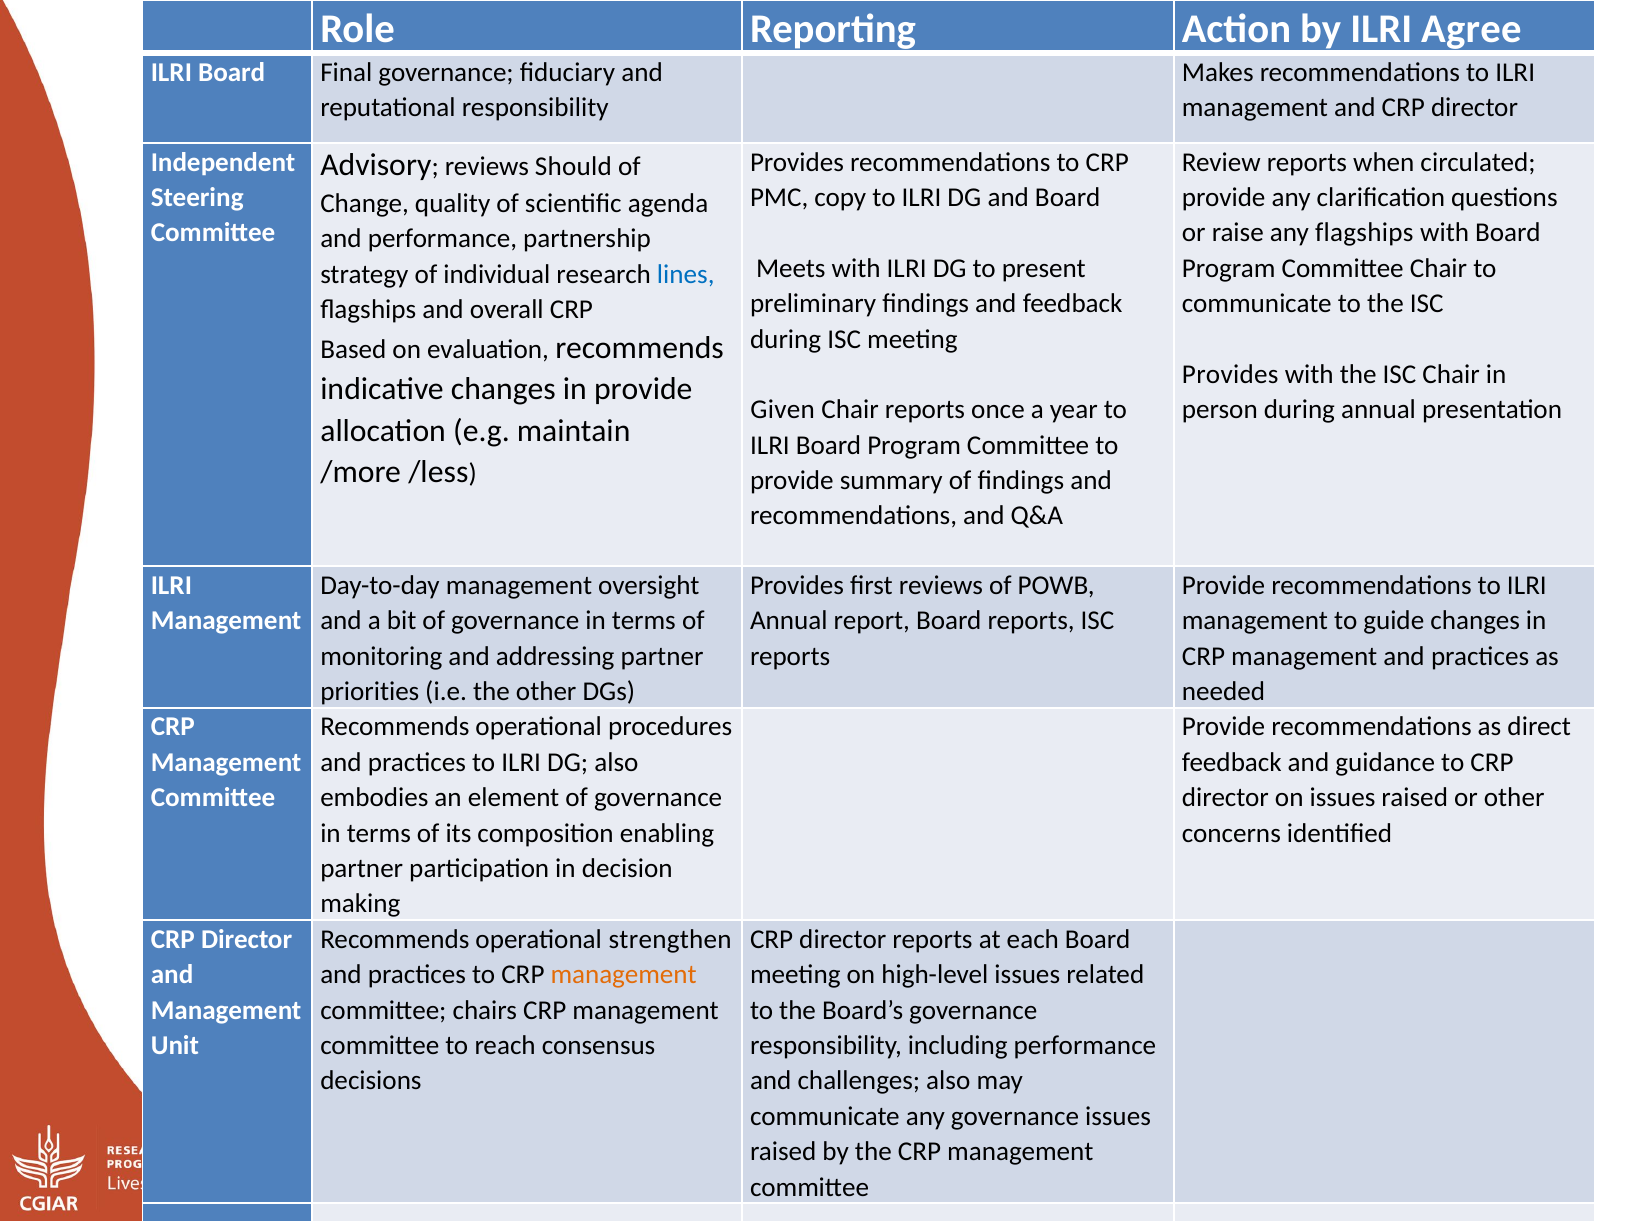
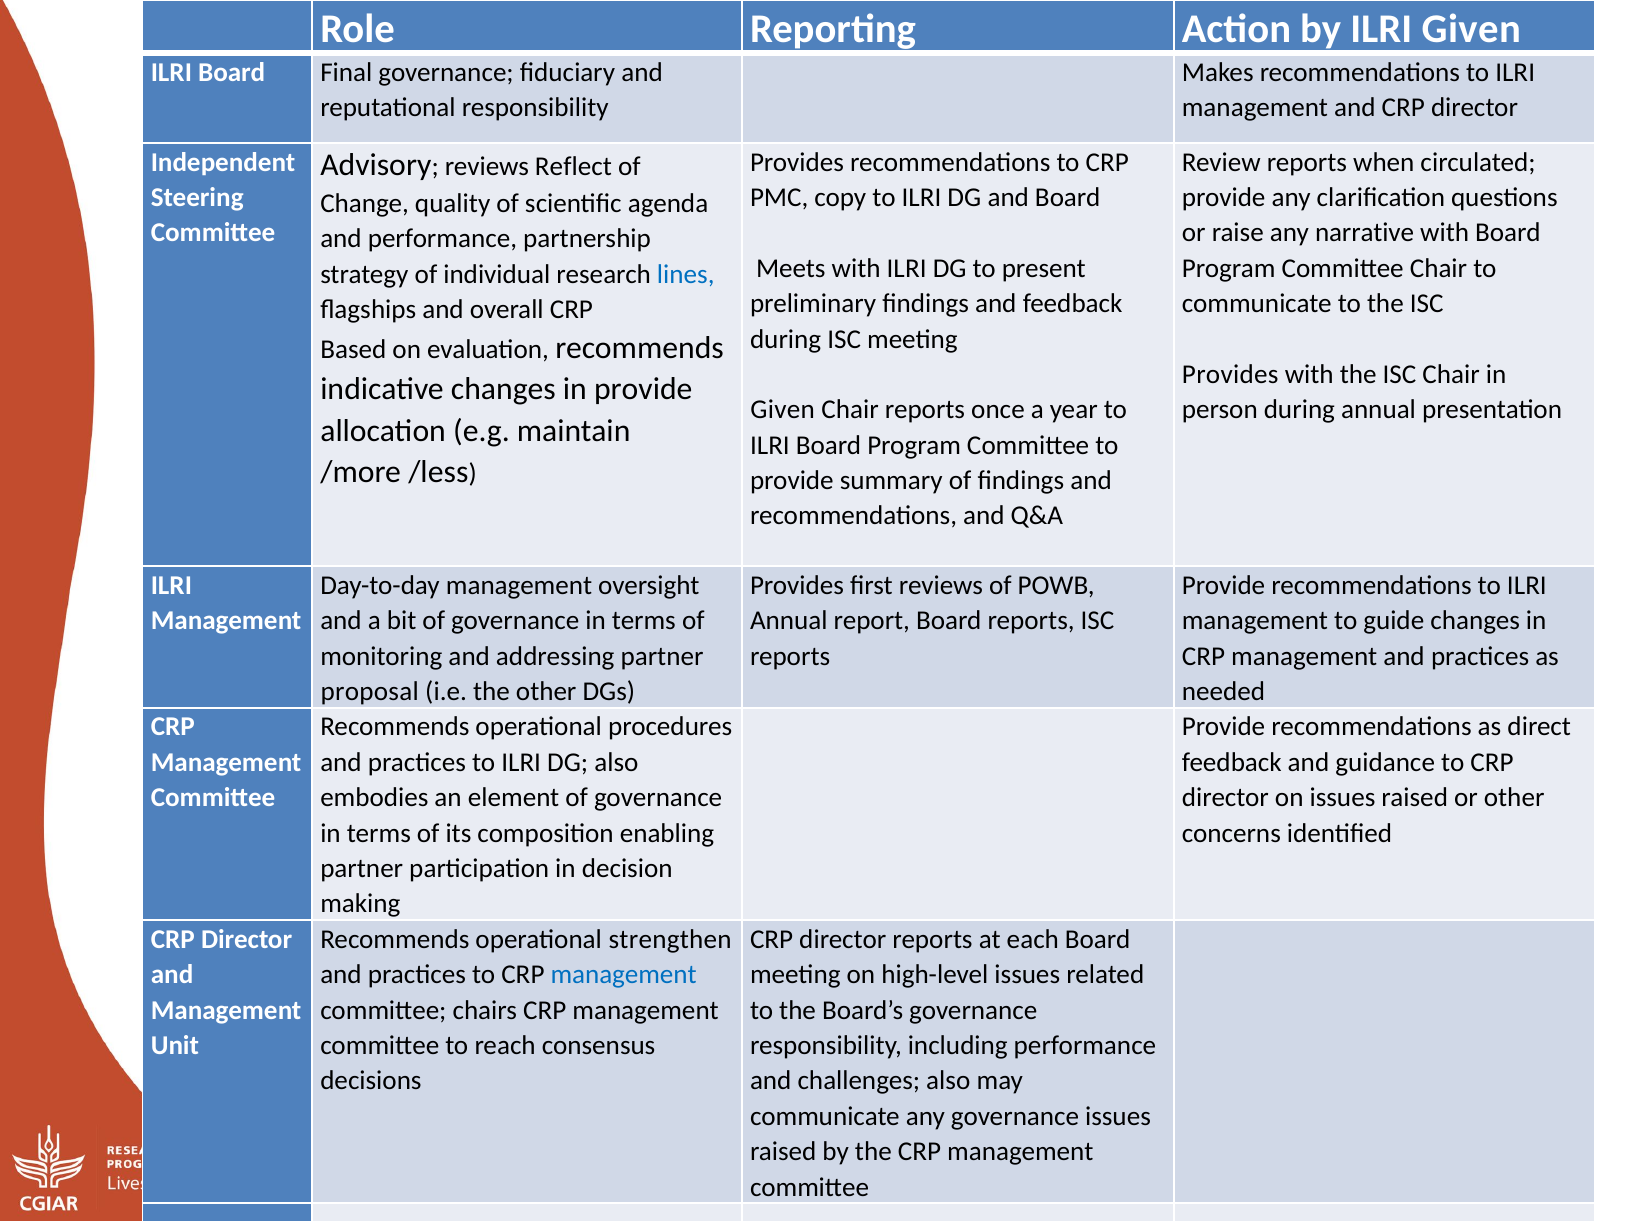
ILRI Agree: Agree -> Given
Should: Should -> Reflect
any flagships: flagships -> narrative
priorities: priorities -> proposal
management at (624, 975) colour: orange -> blue
